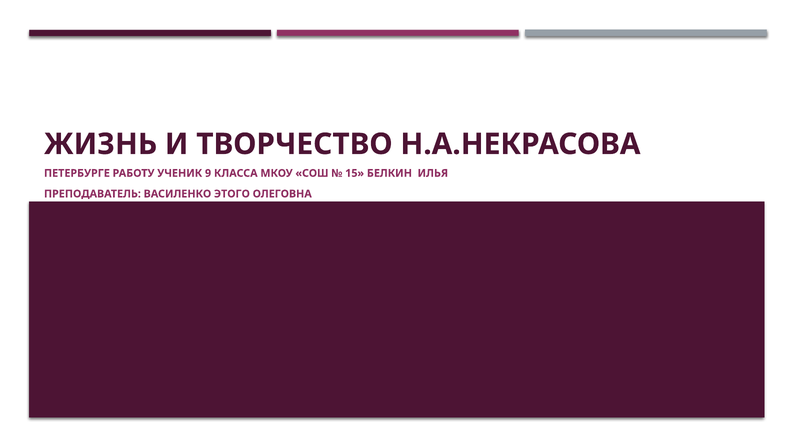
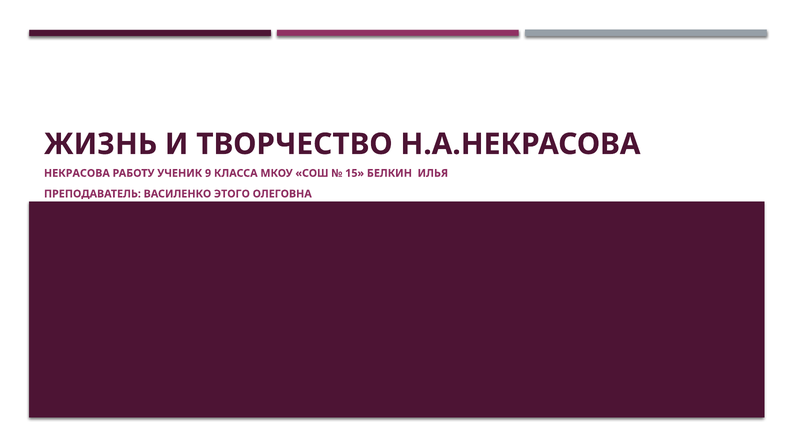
ПЕТЕРБУРГЕ: ПЕТЕРБУРГЕ -> НЕКРАСОВА
